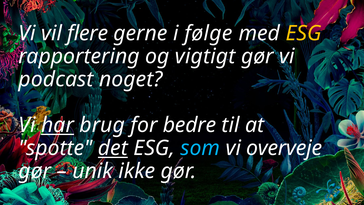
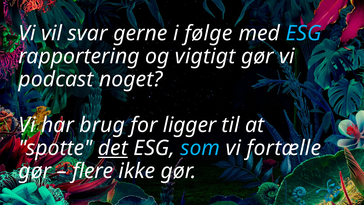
flere: flere -> svar
ESG at (304, 33) colour: yellow -> light blue
har underline: present -> none
bedre: bedre -> ligger
overveje: overveje -> fortælle
unik: unik -> flere
